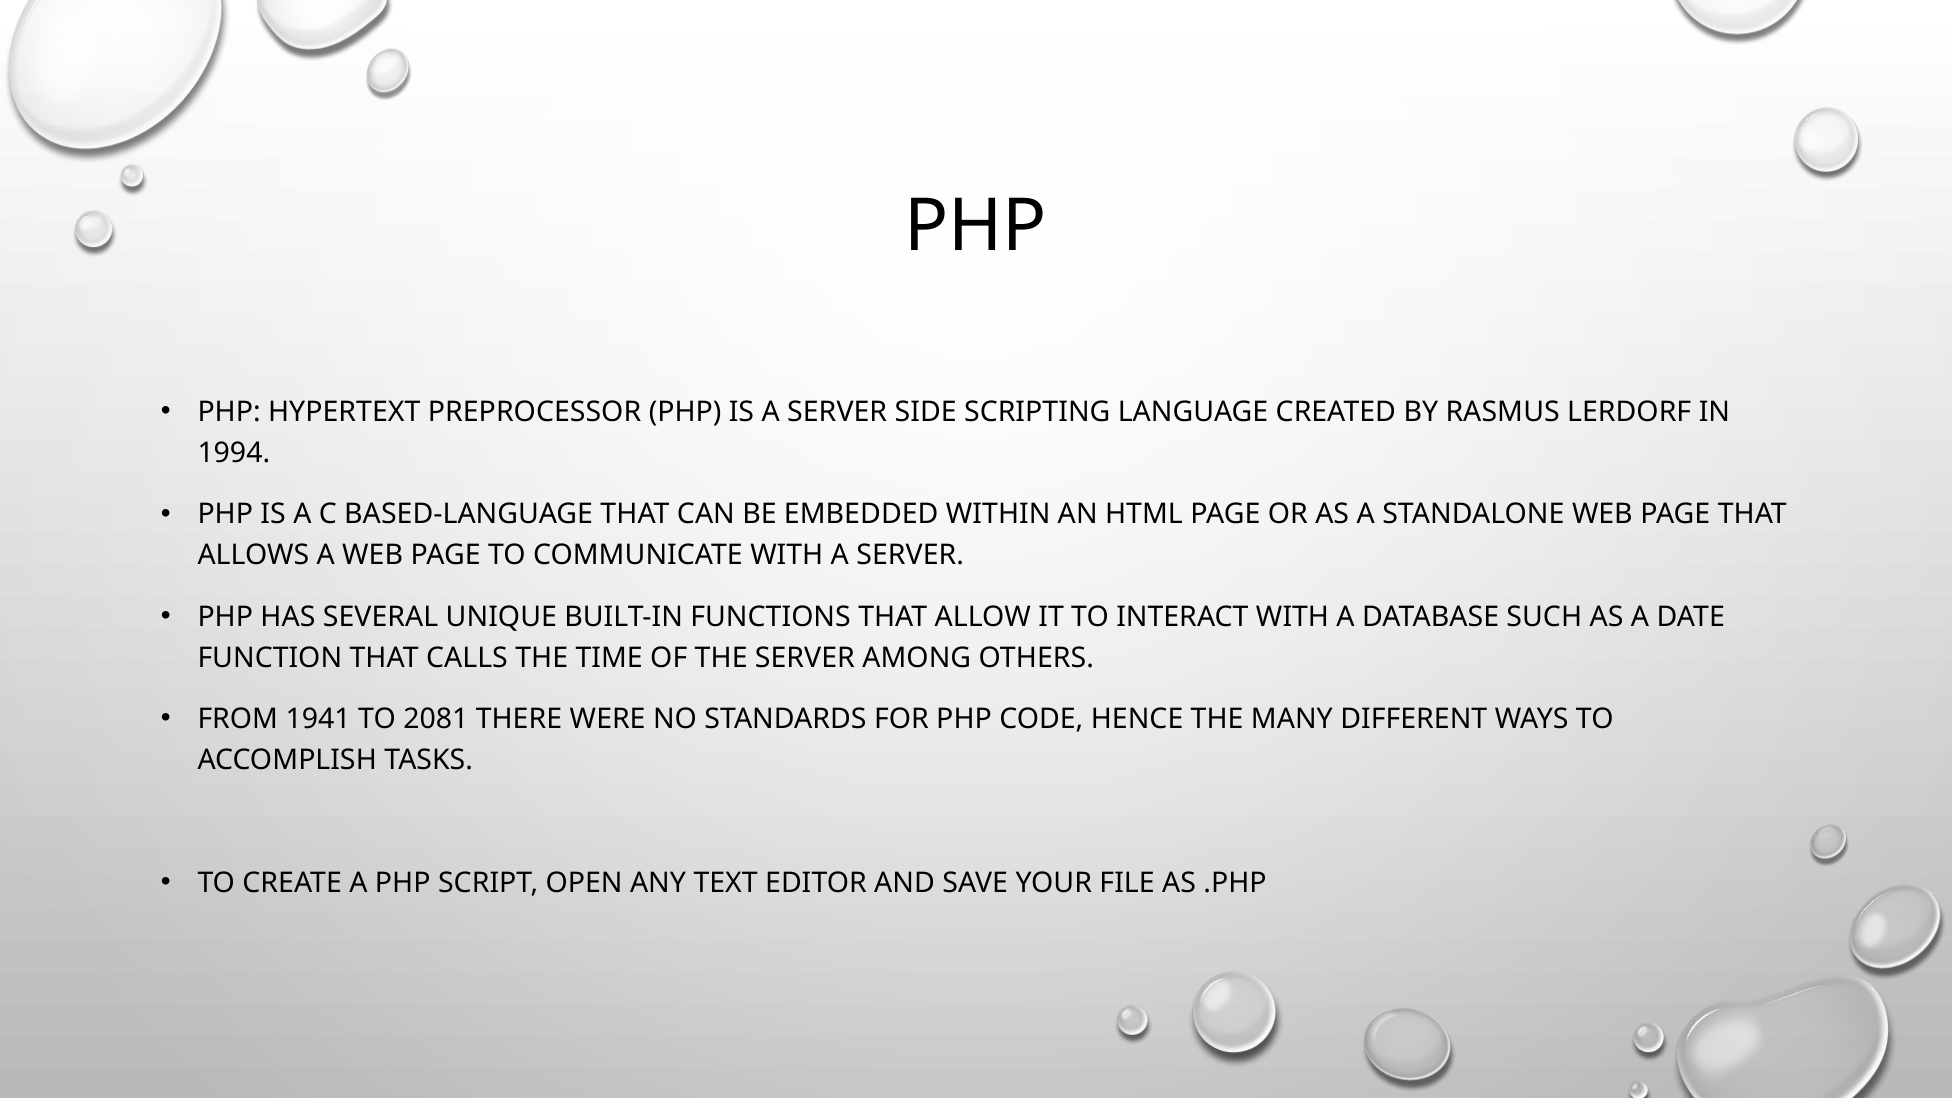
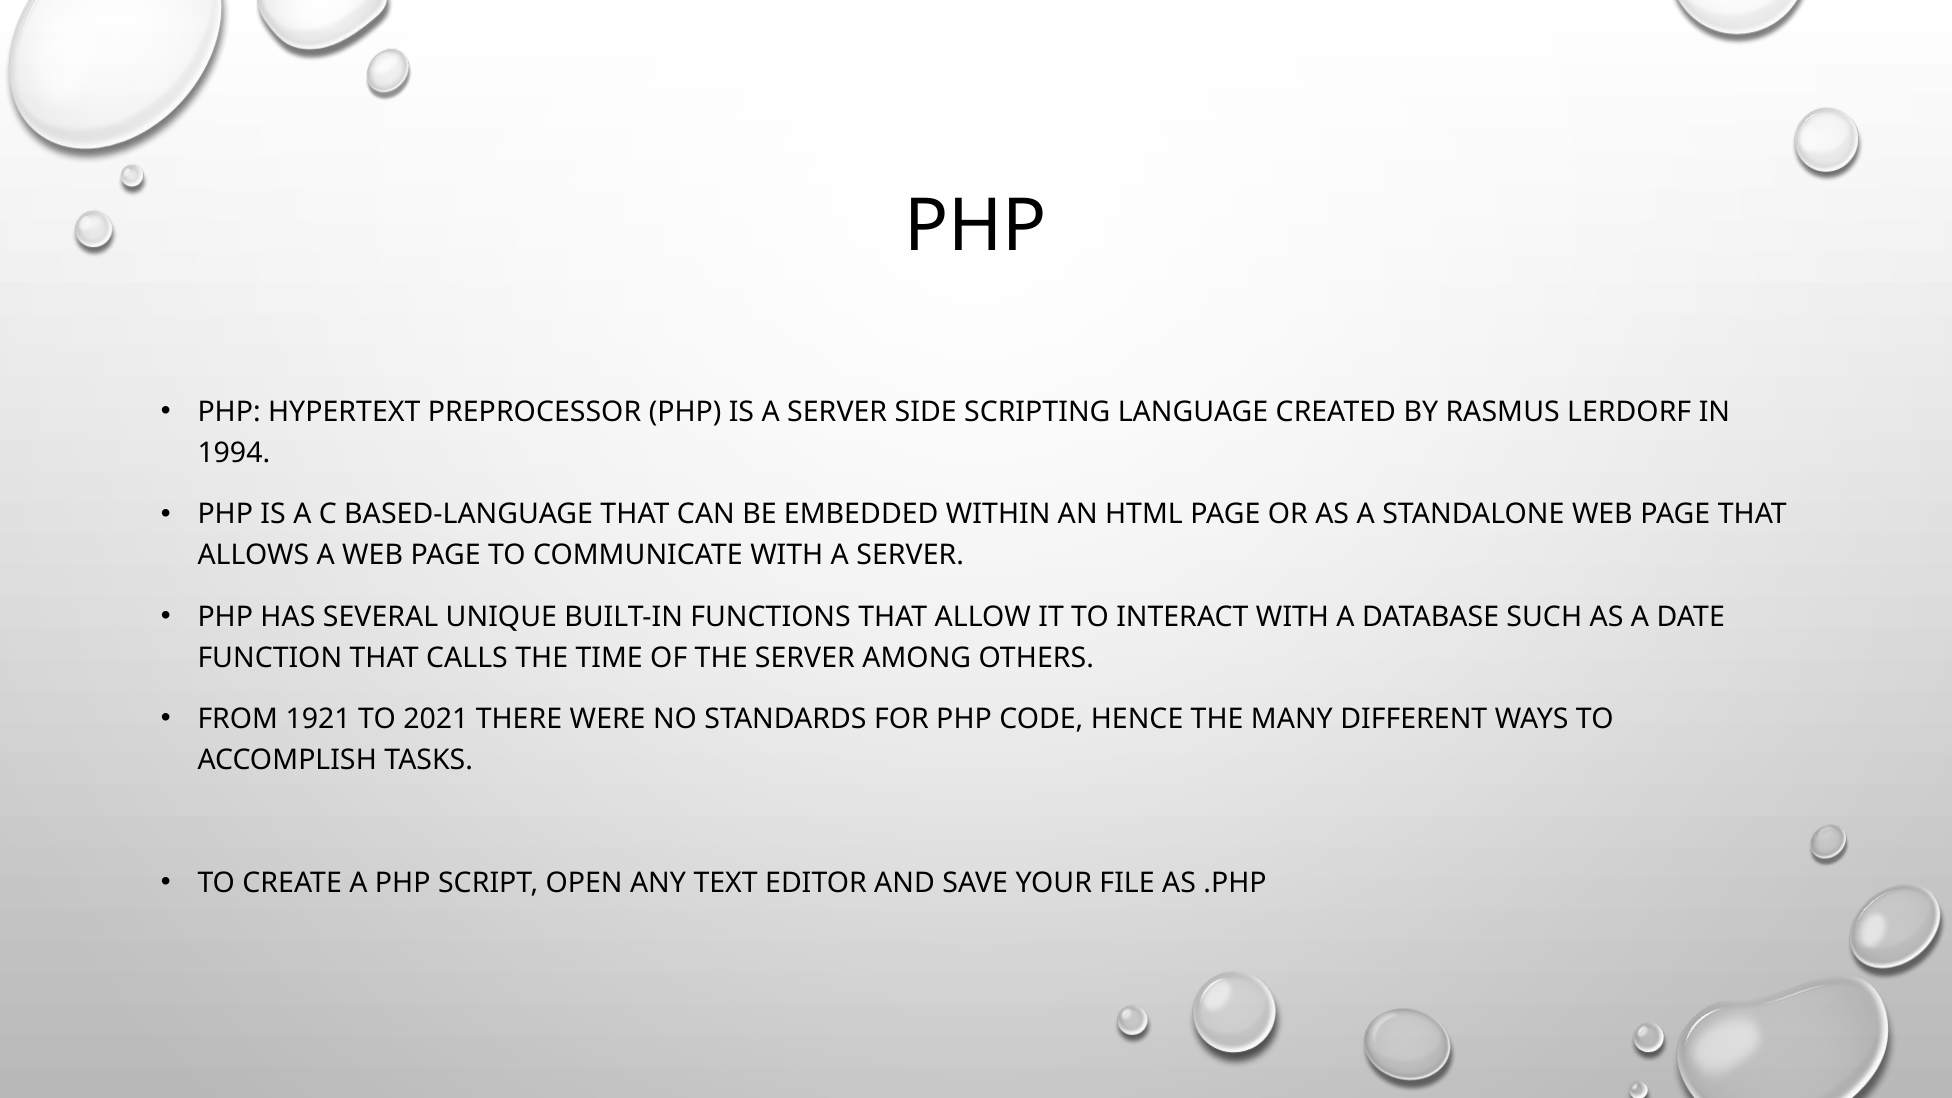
1941: 1941 -> 1921
2081: 2081 -> 2021
